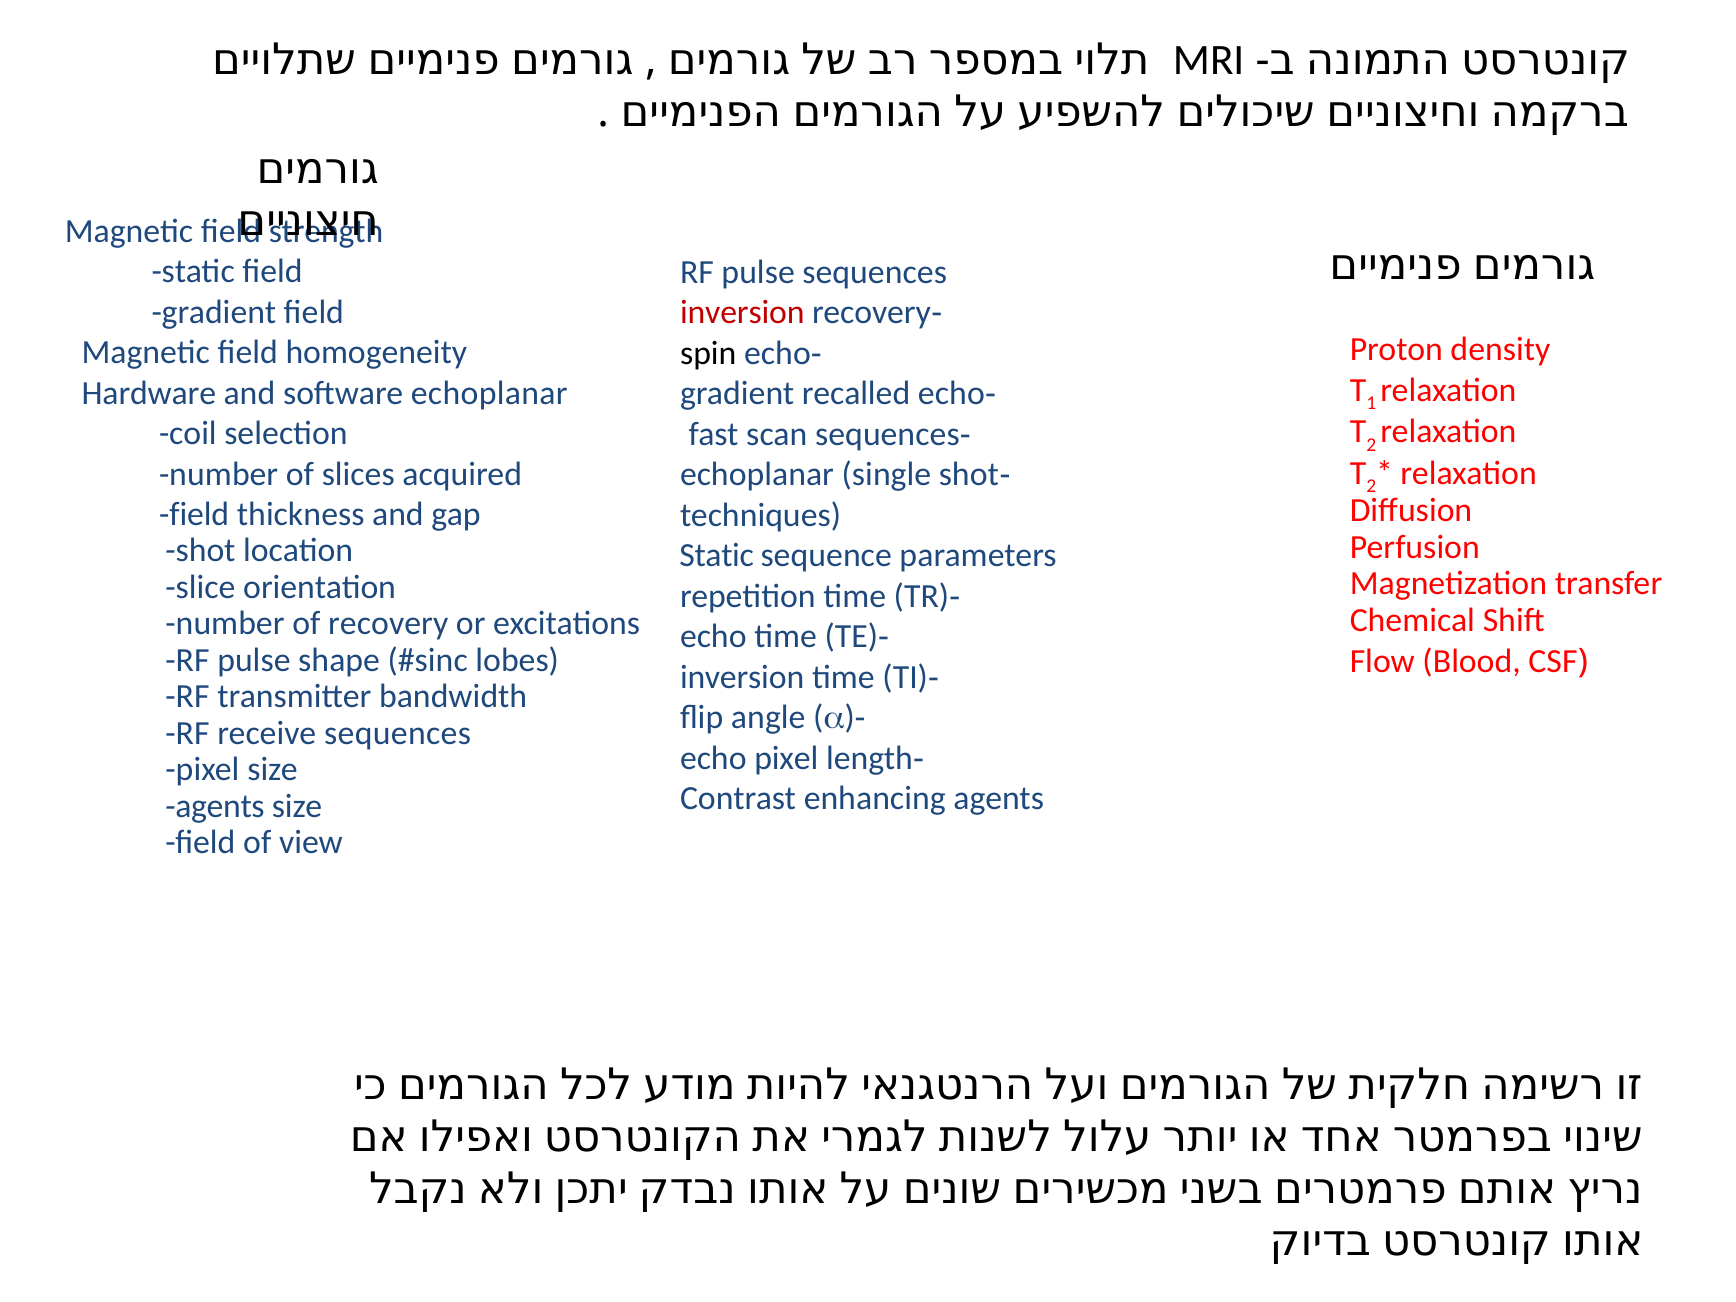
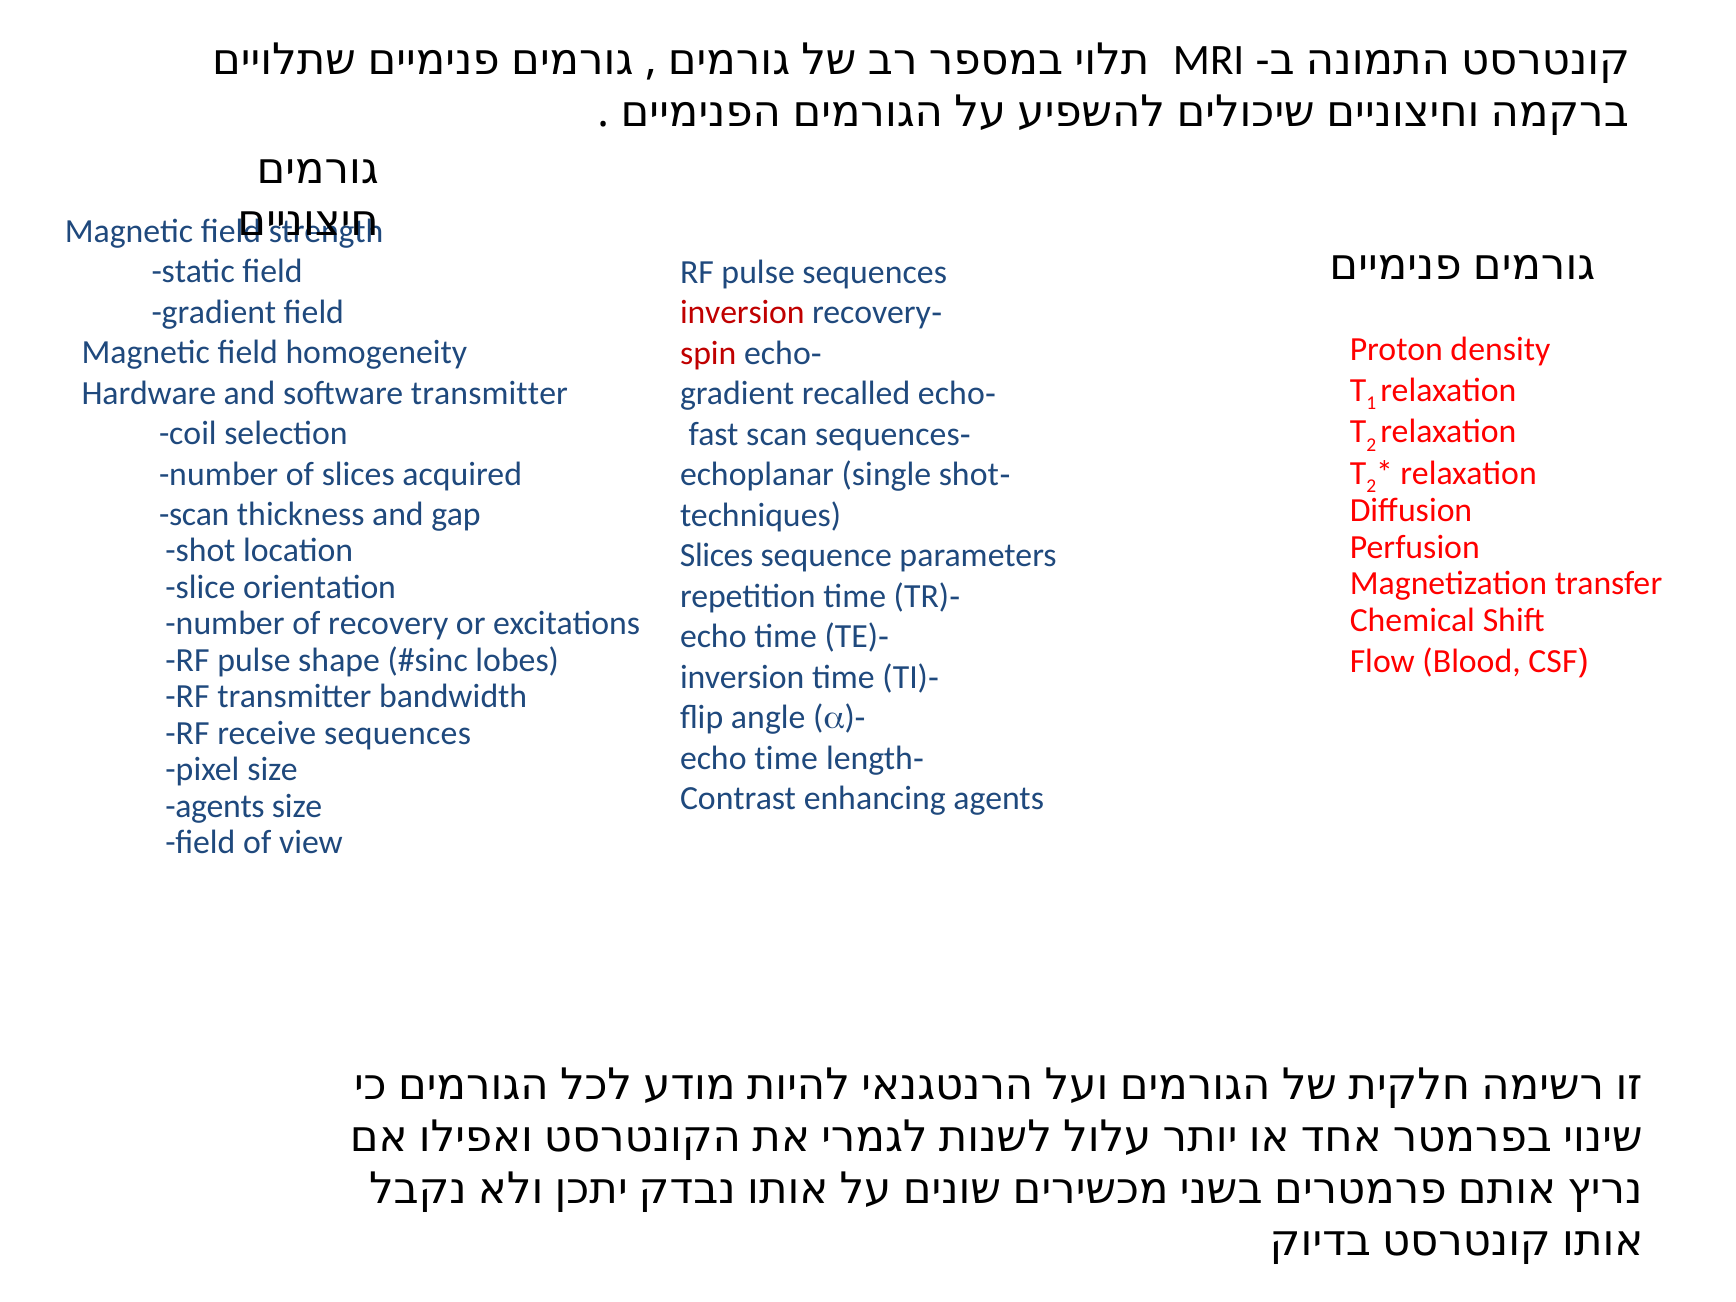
spin colour: black -> red
software echoplanar: echoplanar -> transmitter
field at (194, 515): field -> scan
Static at (717, 556): Static -> Slices
pixel at (786, 758): pixel -> time
